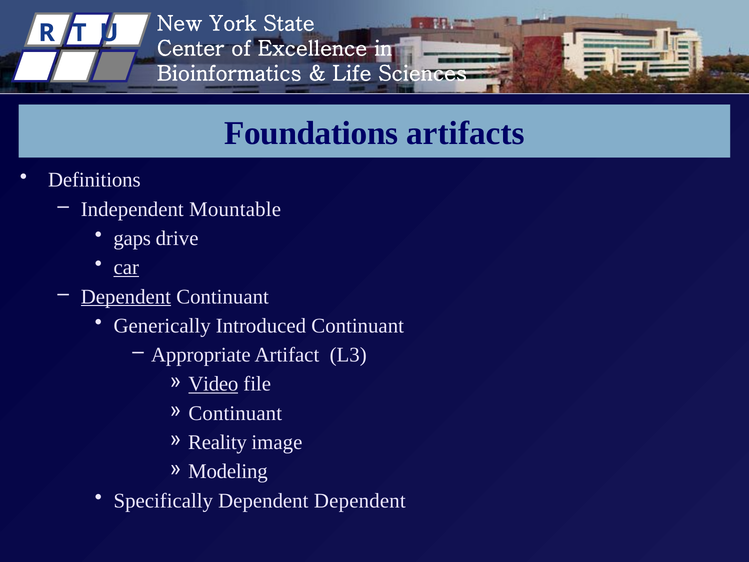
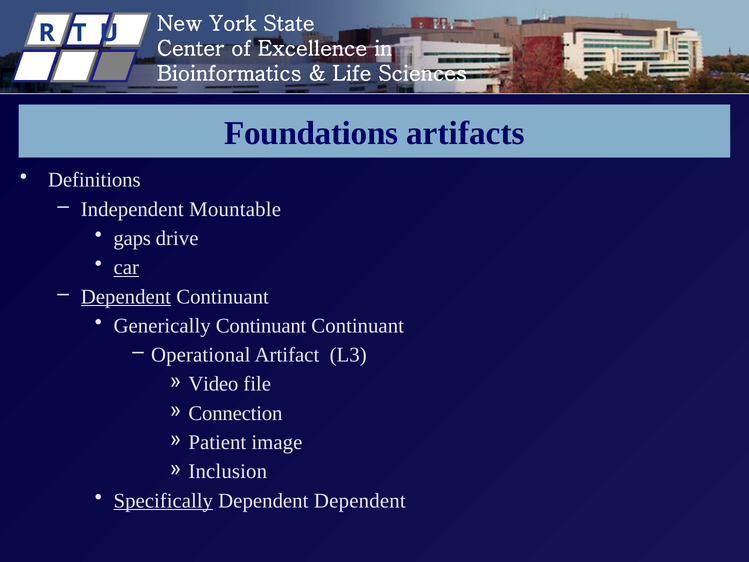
Generically Introduced: Introduced -> Continuant
Appropriate: Appropriate -> Operational
Video underline: present -> none
Continuant at (235, 413): Continuant -> Connection
Reality: Reality -> Patient
Modeling: Modeling -> Inclusion
Specifically underline: none -> present
